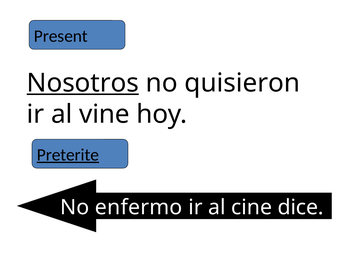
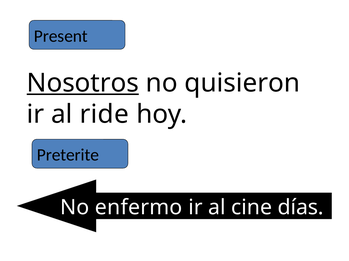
vine: vine -> ride
Preterite underline: present -> none
dice: dice -> días
